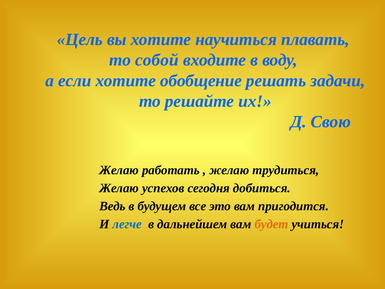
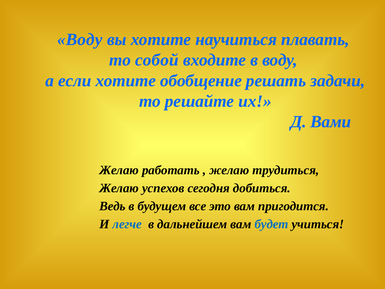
Цель at (80, 39): Цель -> Воду
Свою: Свою -> Вами
будет colour: orange -> blue
